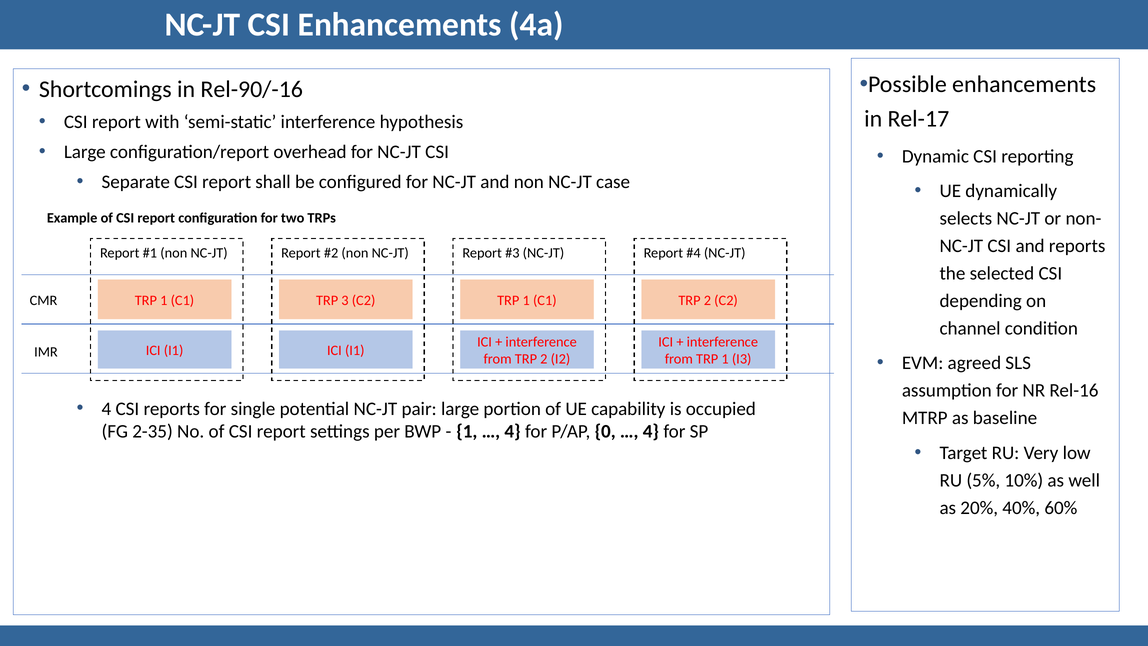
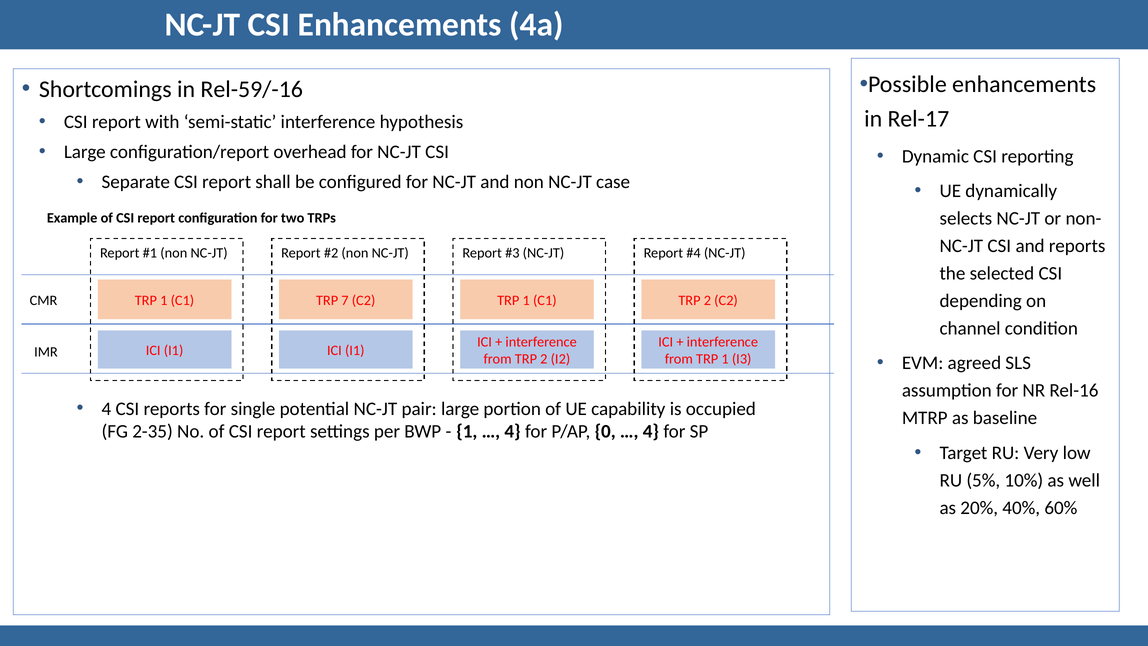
Rel-90/-16: Rel-90/-16 -> Rel-59/-16
3: 3 -> 7
